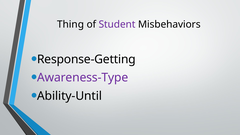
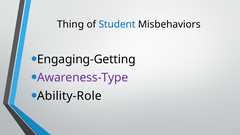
Student colour: purple -> blue
Response-Getting: Response-Getting -> Engaging-Getting
Ability-Until: Ability-Until -> Ability-Role
